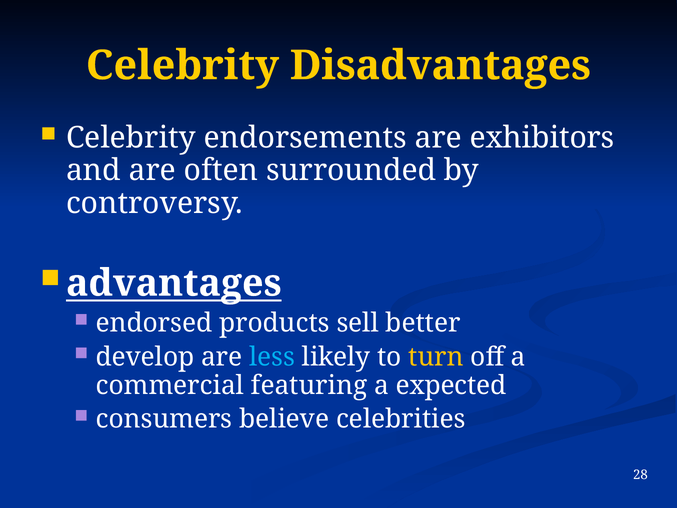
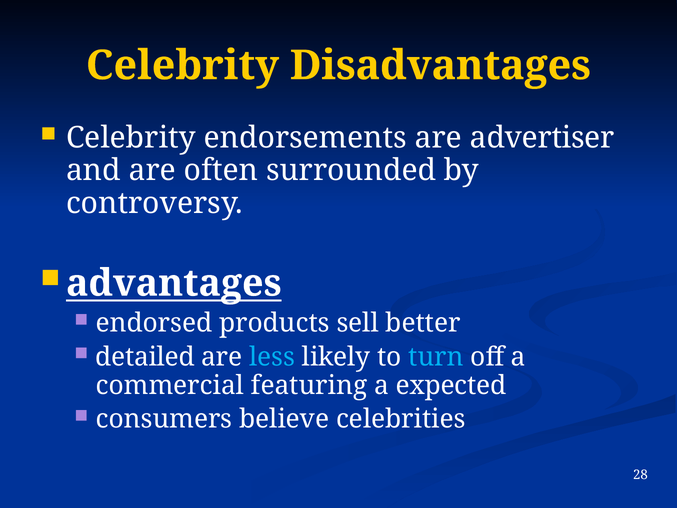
exhibitors: exhibitors -> advertiser
develop: develop -> detailed
turn colour: yellow -> light blue
